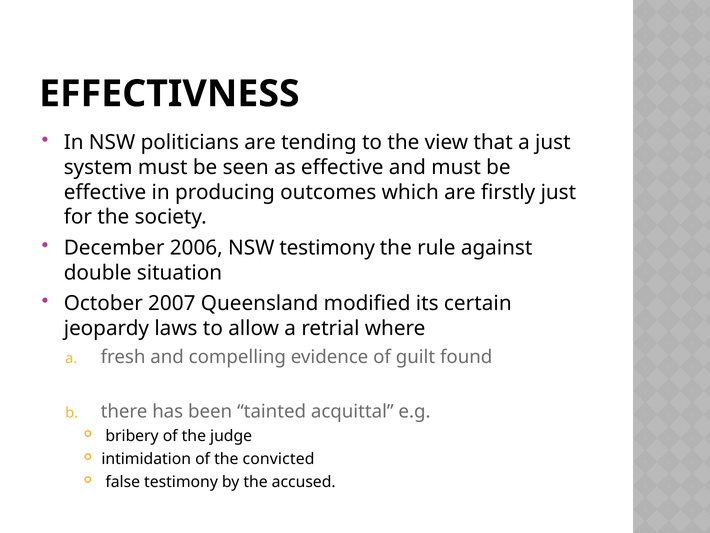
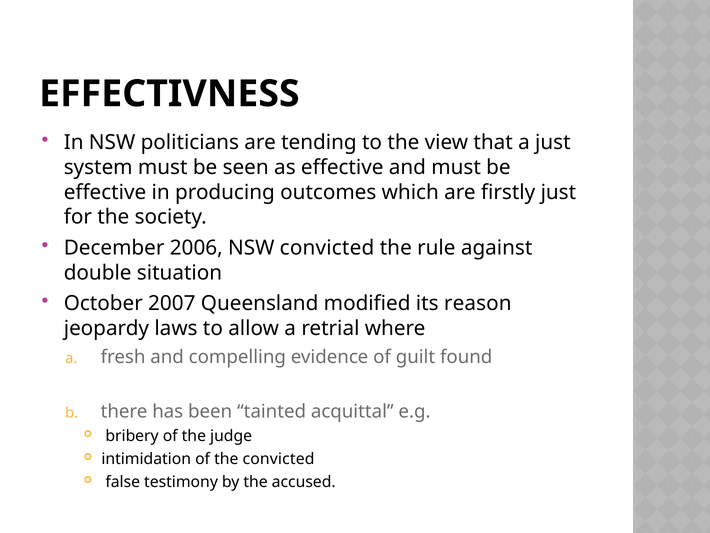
NSW testimony: testimony -> convicted
certain: certain -> reason
